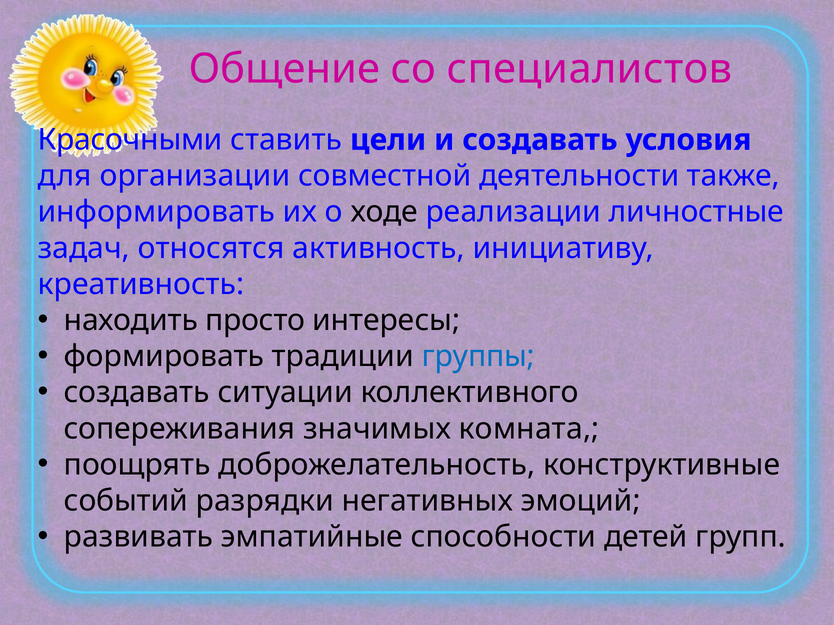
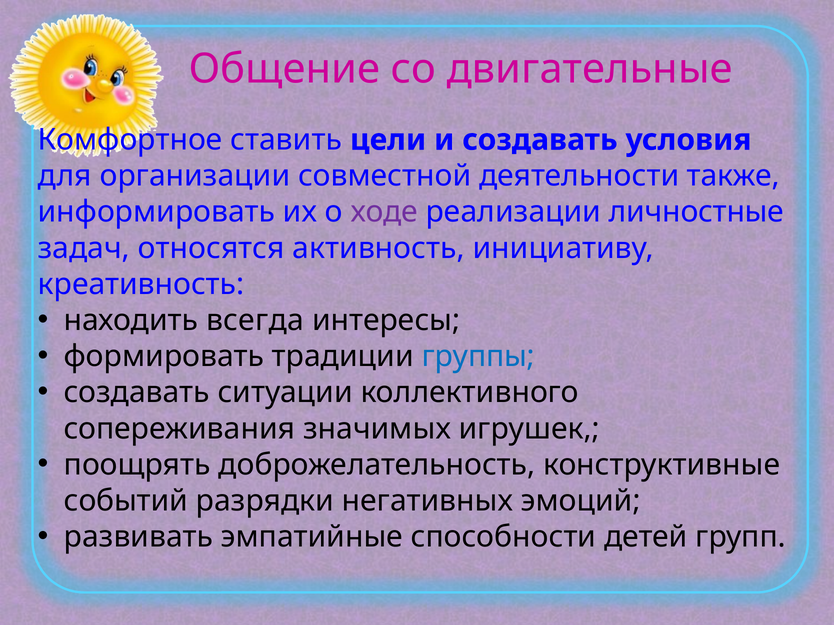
специалистов: специалистов -> двигательные
Красочными: Красочными -> Комфортное
ходе colour: black -> purple
просто: просто -> всегда
комната: комната -> игрушек
